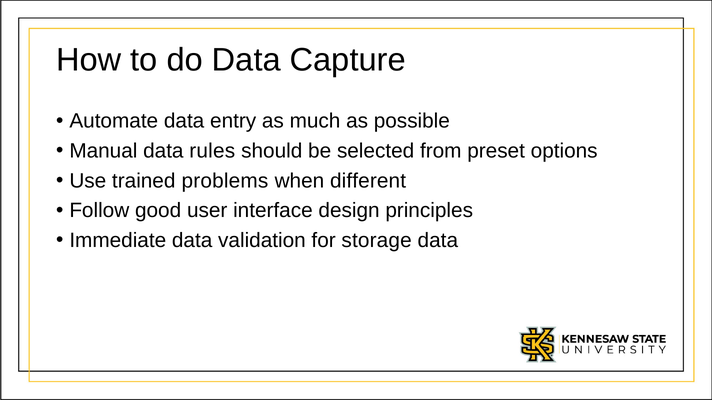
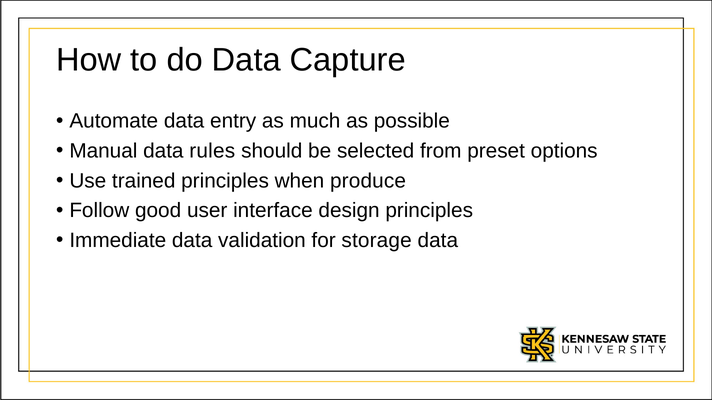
trained problems: problems -> principles
different: different -> produce
